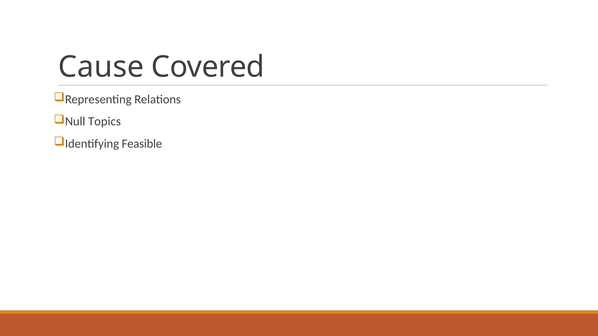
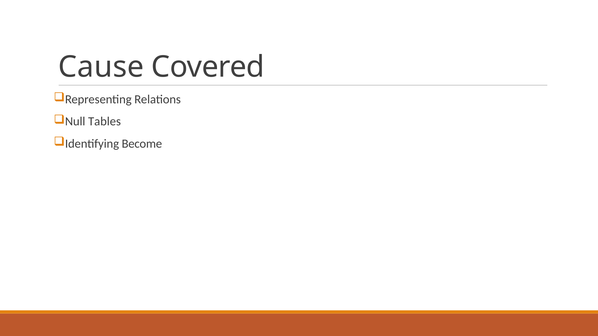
Topics: Topics -> Tables
Feasible: Feasible -> Become
